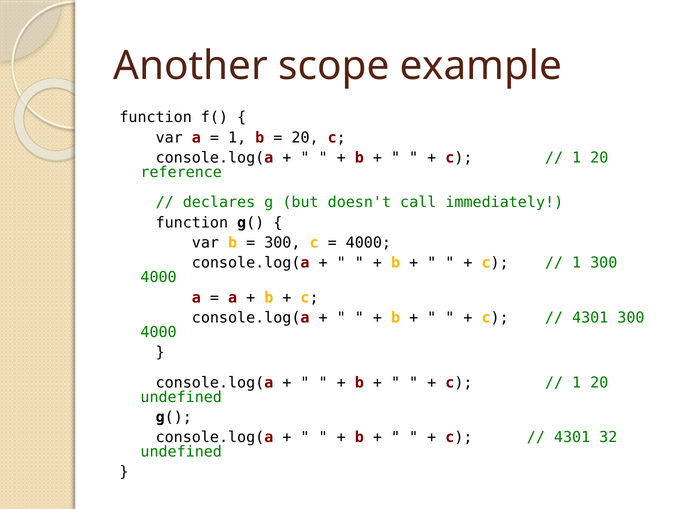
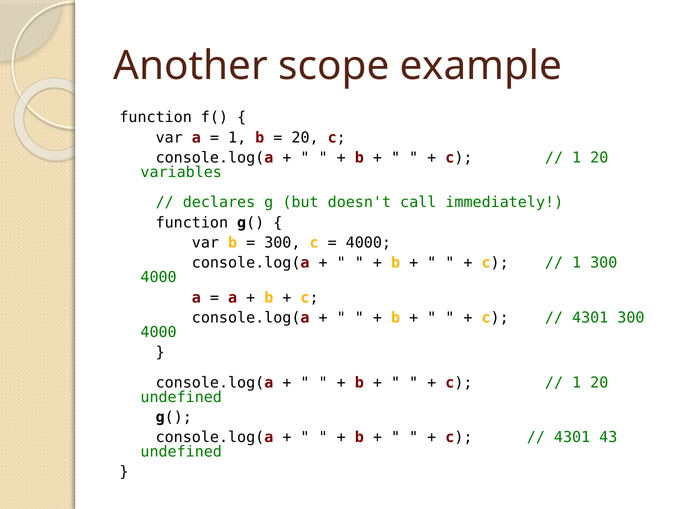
reference: reference -> variables
32: 32 -> 43
